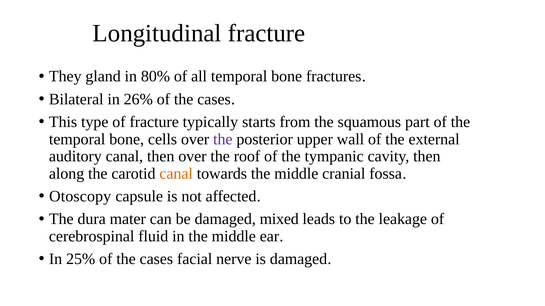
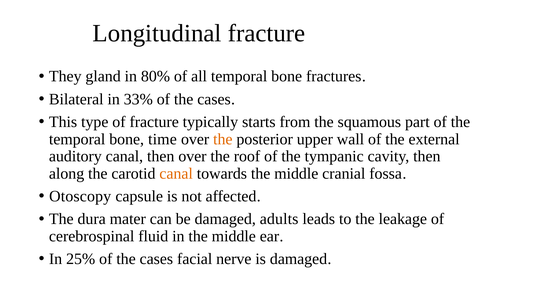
26%: 26% -> 33%
cells: cells -> time
the at (223, 139) colour: purple -> orange
mixed: mixed -> adults
